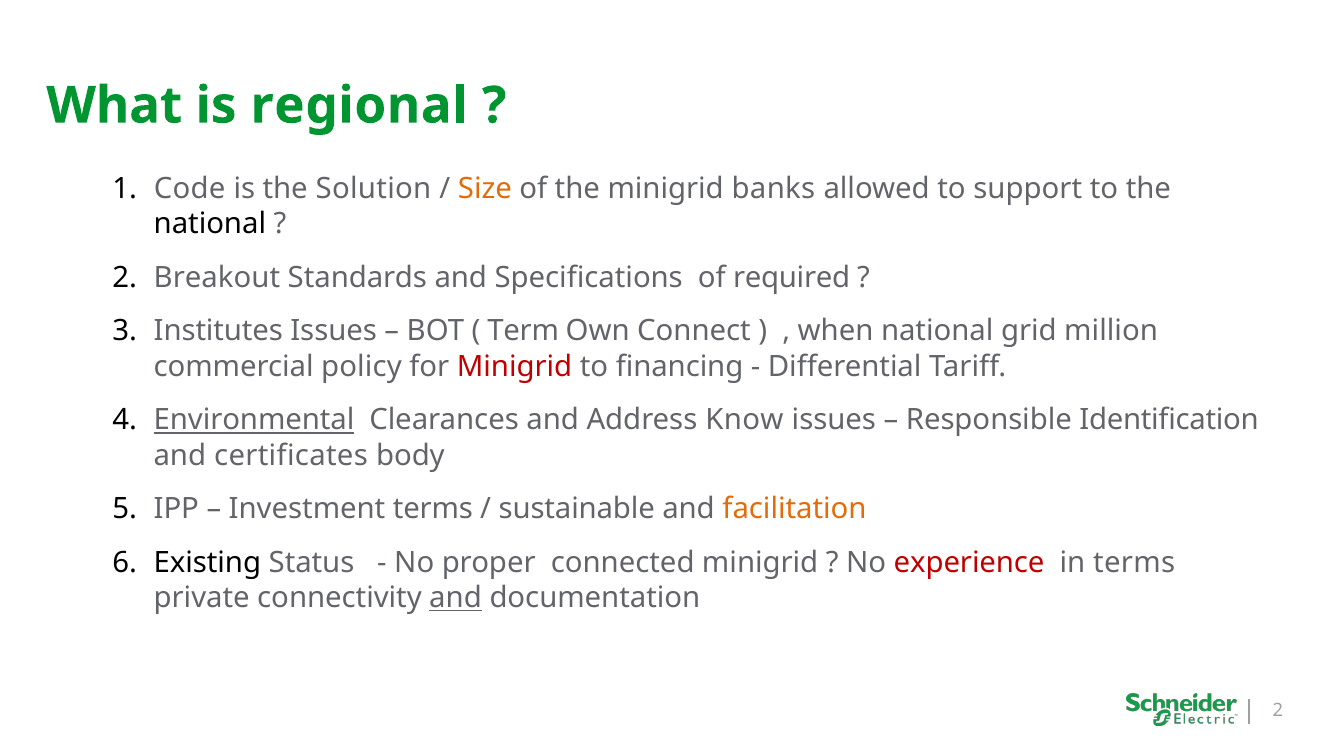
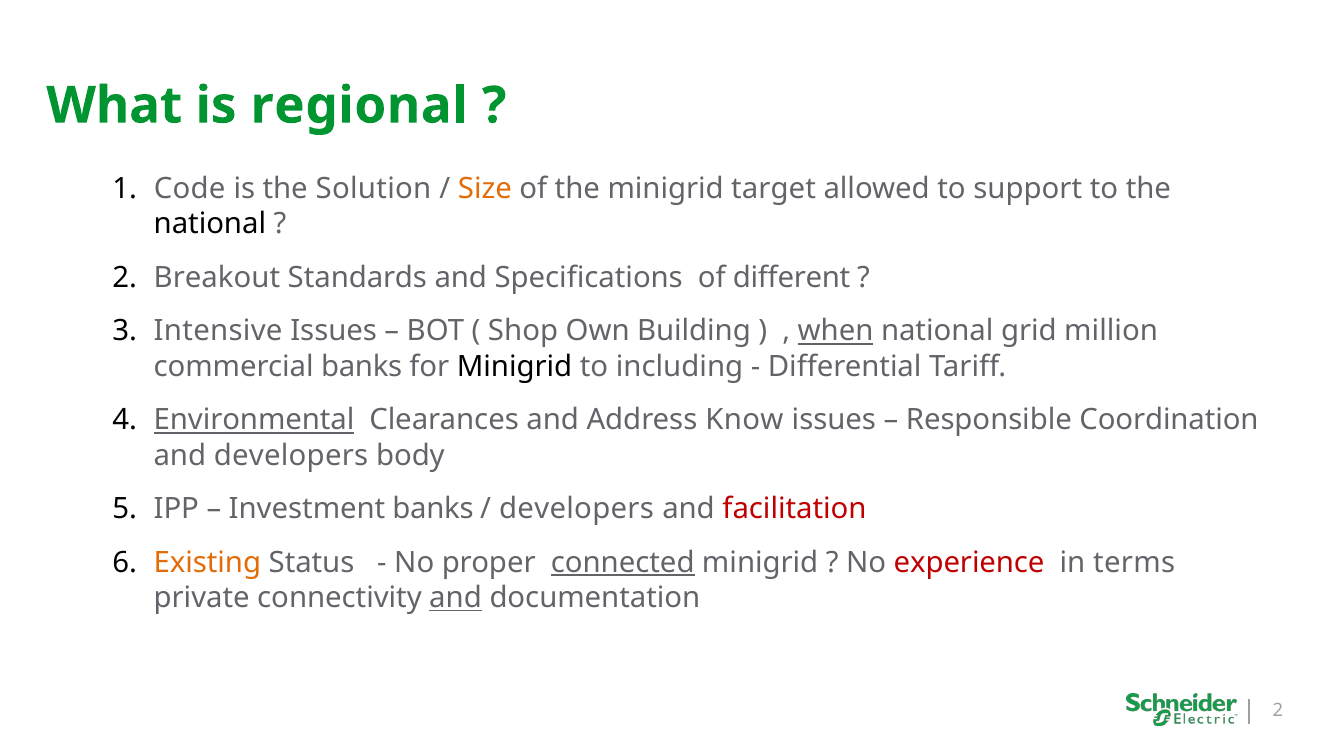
banks: banks -> target
required: required -> different
Institutes: Institutes -> Intensive
Term: Term -> Shop
Connect: Connect -> Building
when underline: none -> present
commercial policy: policy -> banks
Minigrid at (515, 366) colour: red -> black
financing: financing -> including
Identification: Identification -> Coordination
and certificates: certificates -> developers
Investment terms: terms -> banks
sustainable at (577, 509): sustainable -> developers
facilitation colour: orange -> red
Existing colour: black -> orange
connected underline: none -> present
